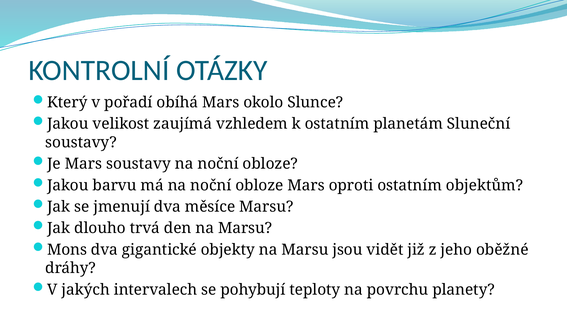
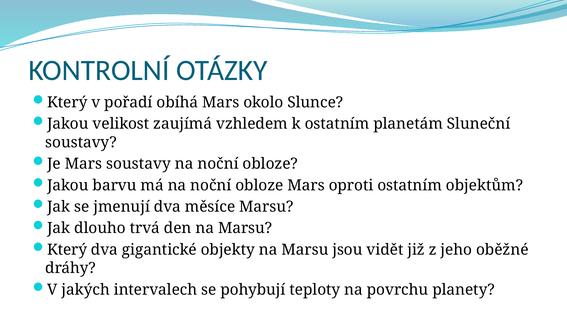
Mons at (67, 250): Mons -> Který
